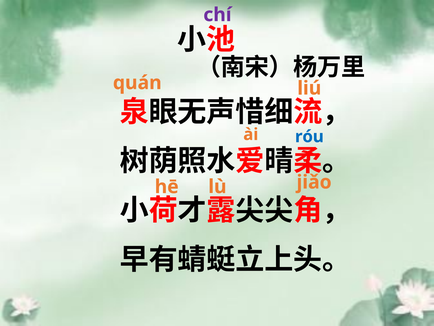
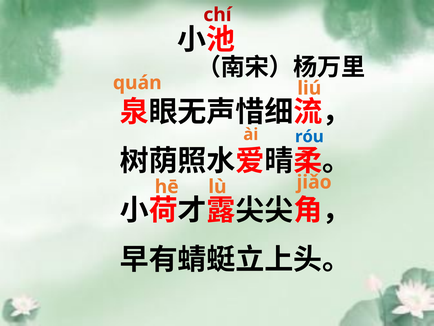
chí colour: purple -> red
